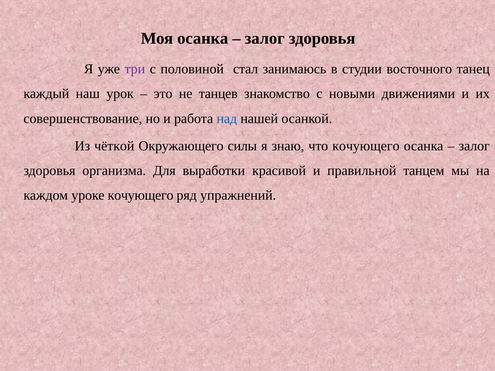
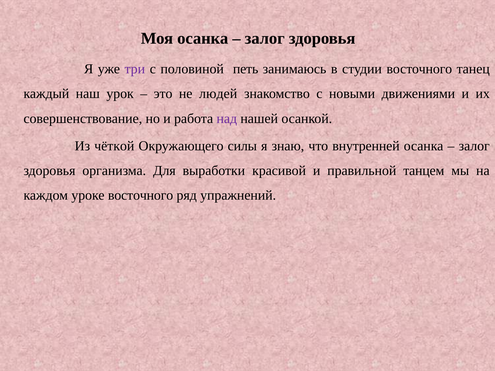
стал: стал -> петь
танцев: танцев -> людей
над colour: blue -> purple
что кочующего: кочующего -> внутренней
уроке кочующего: кочующего -> восточного
